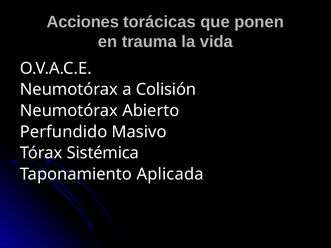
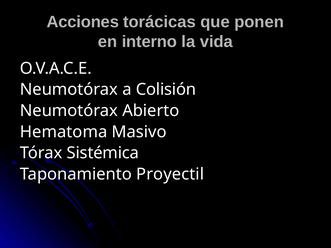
trauma: trauma -> interno
Perfundido: Perfundido -> Hematoma
Aplicada: Aplicada -> Proyectil
